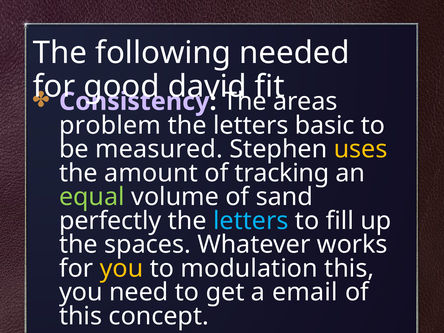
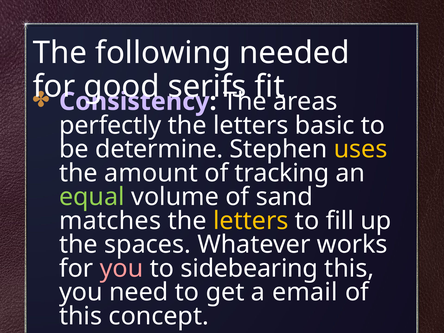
david: david -> serifs
problem: problem -> perfectly
measured: measured -> determine
perfectly: perfectly -> matches
letters at (251, 221) colour: light blue -> yellow
you at (122, 269) colour: yellow -> pink
modulation: modulation -> sidebearing
